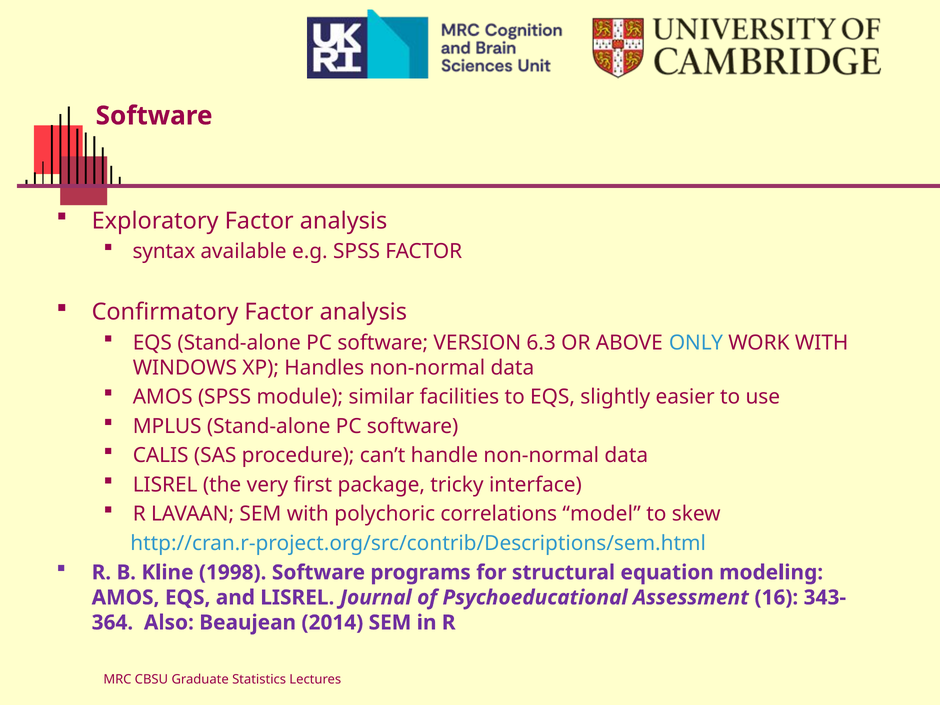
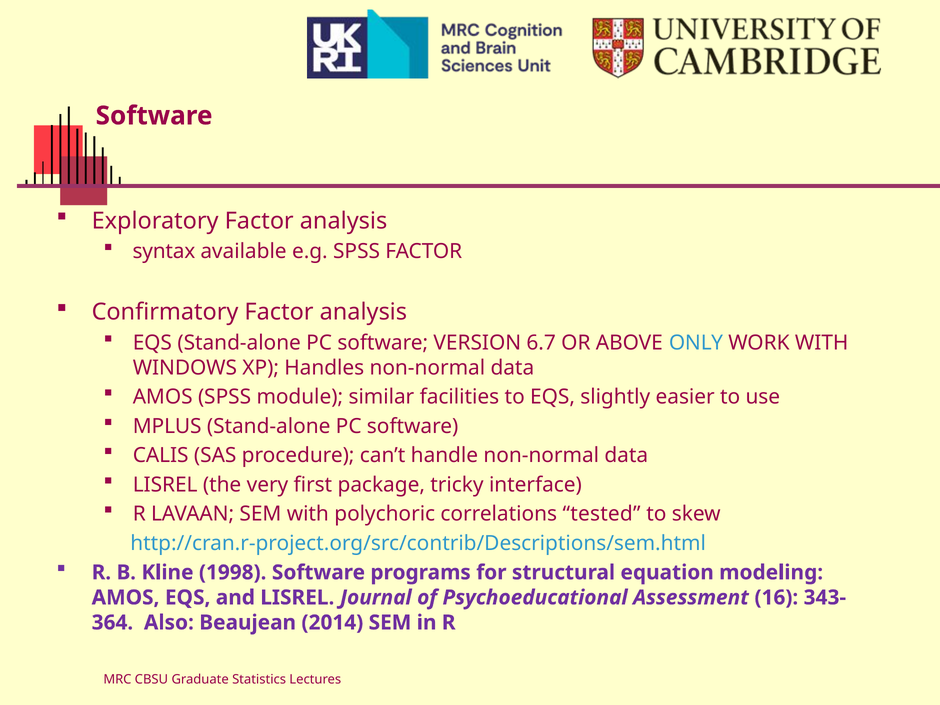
6.3: 6.3 -> 6.7
model: model -> tested
